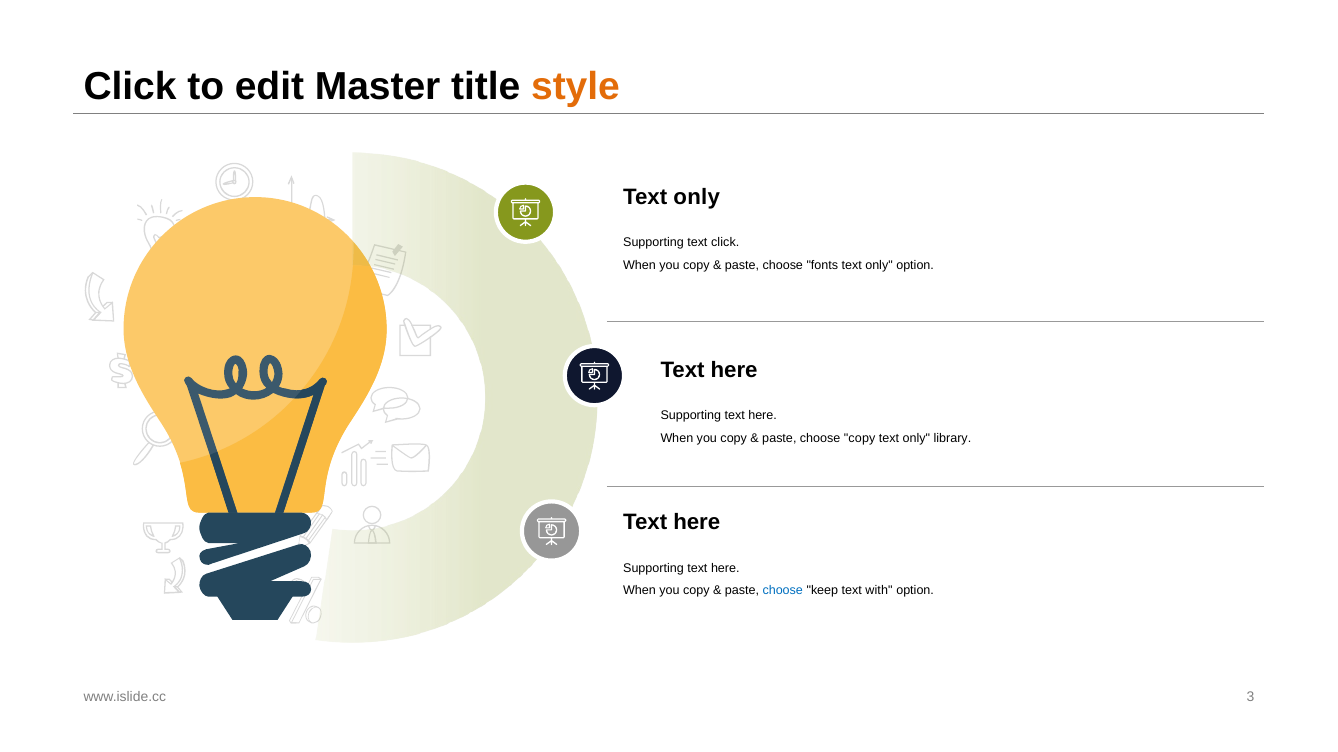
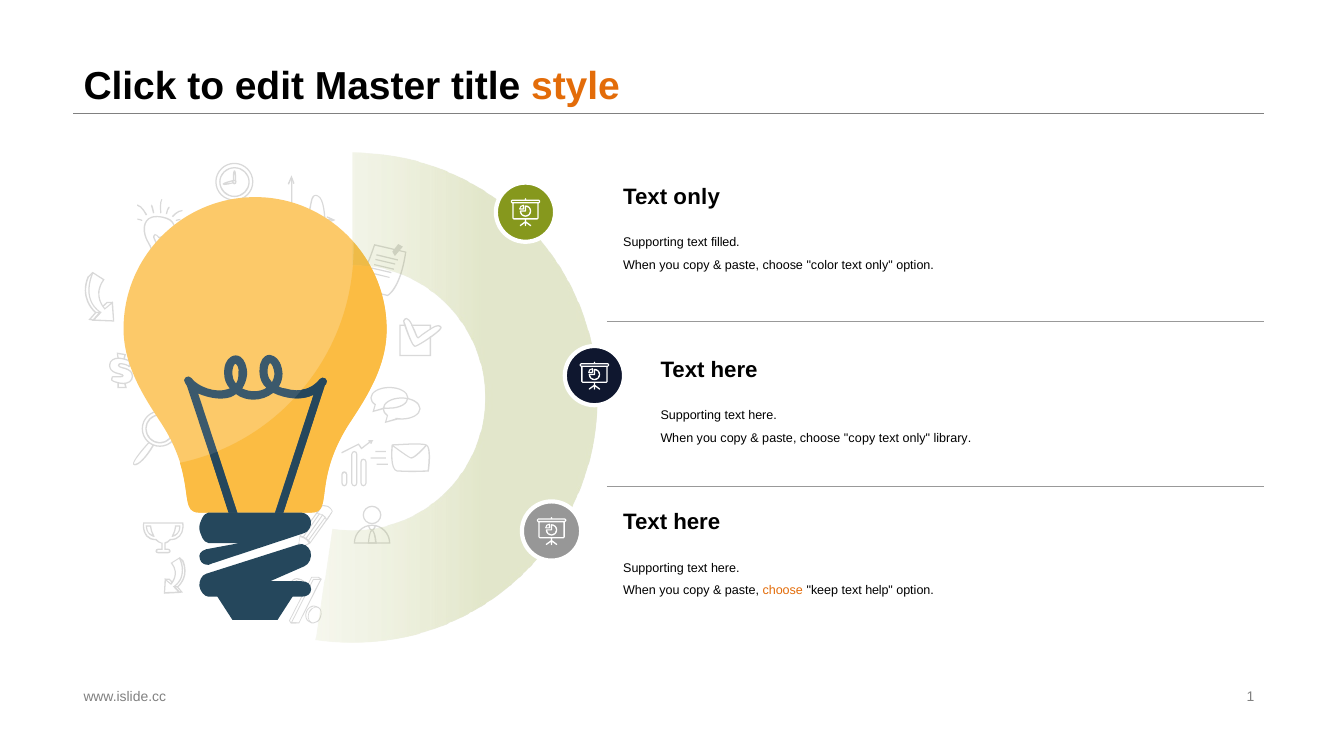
text click: click -> filled
fonts: fonts -> color
choose at (783, 591) colour: blue -> orange
with: with -> help
3: 3 -> 1
